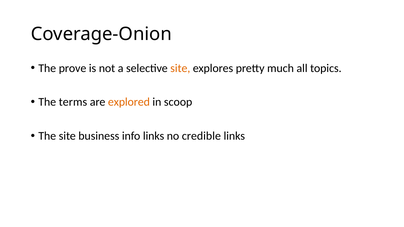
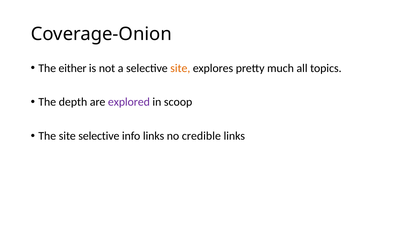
prove: prove -> either
terms: terms -> depth
explored colour: orange -> purple
site business: business -> selective
